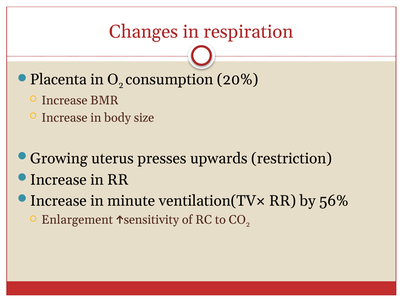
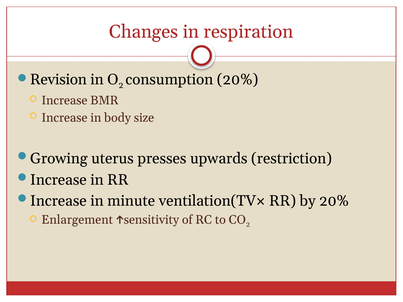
Placenta: Placenta -> Revision
by 56%: 56% -> 20%
